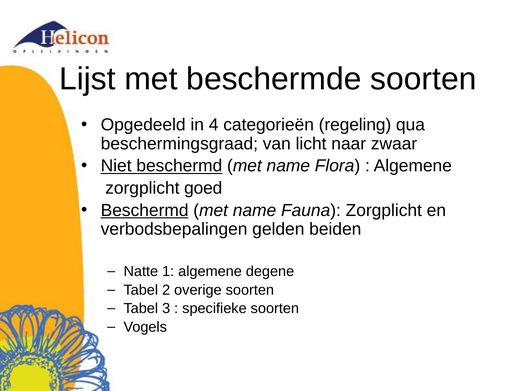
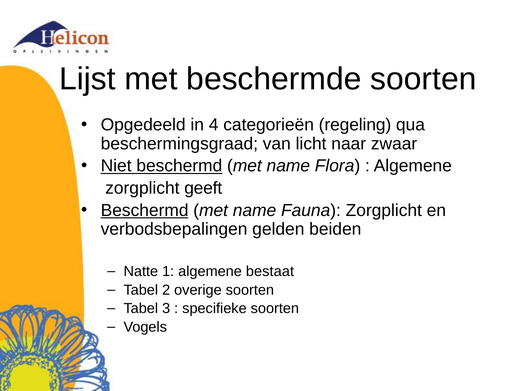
goed: goed -> geeft
degene: degene -> bestaat
